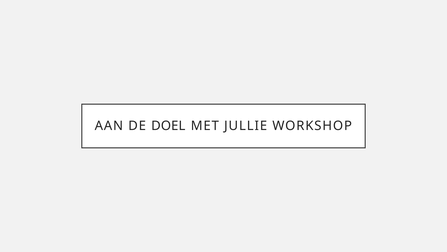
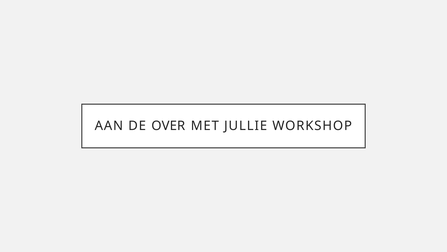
DOEL: DOEL -> OVER
